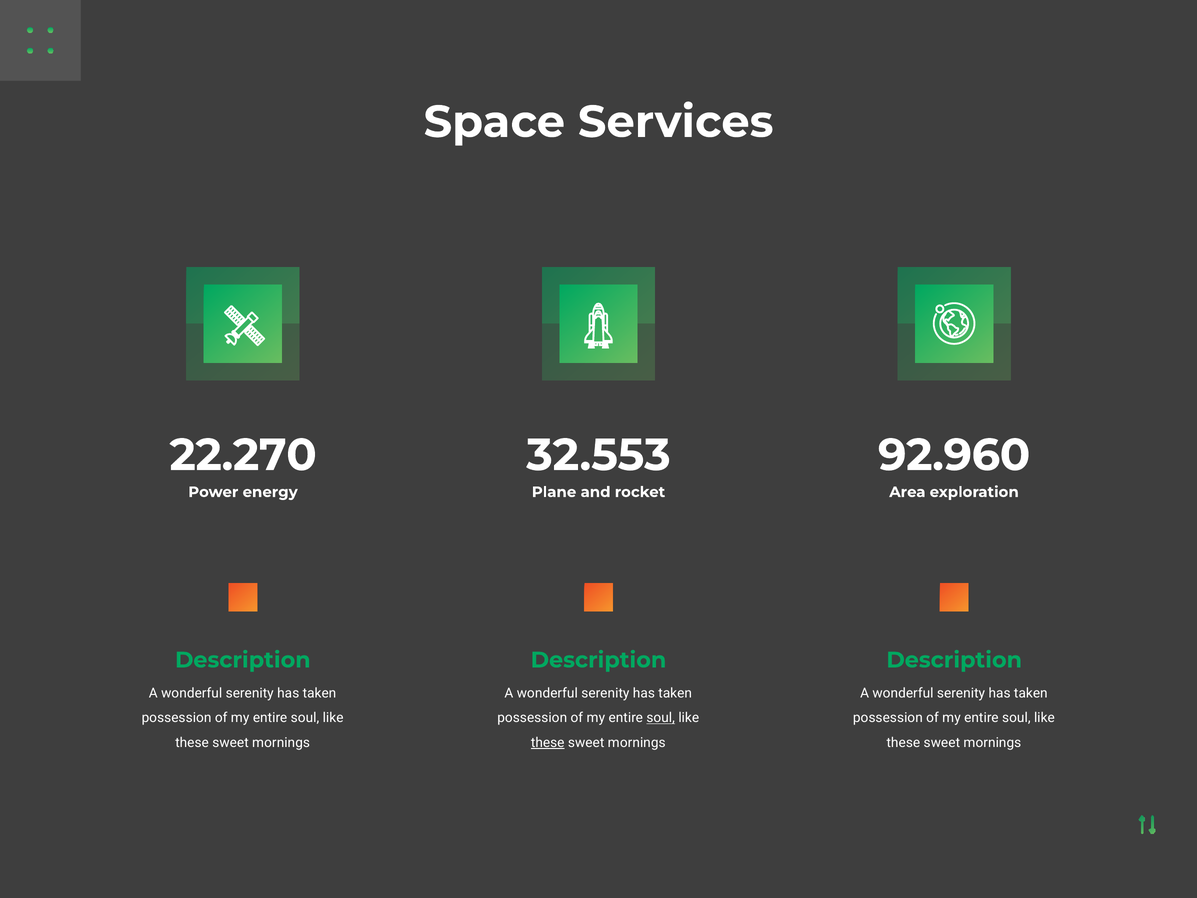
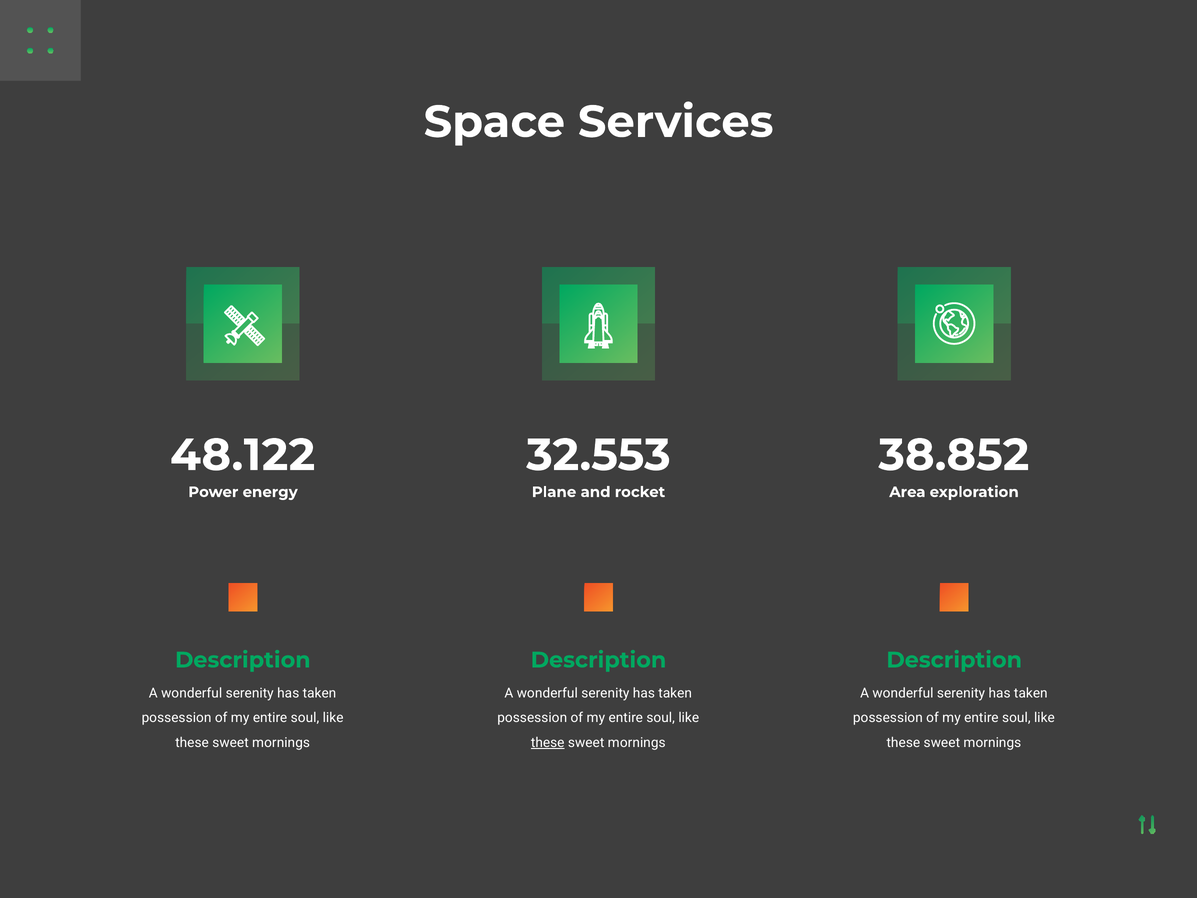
22.270: 22.270 -> 48.122
92.960: 92.960 -> 38.852
soul at (661, 718) underline: present -> none
